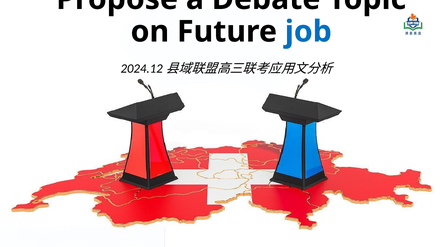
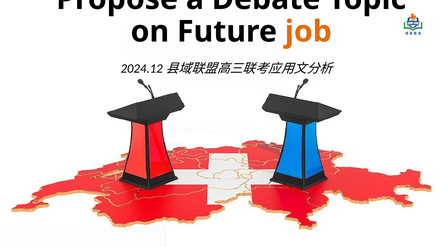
job colour: blue -> orange
